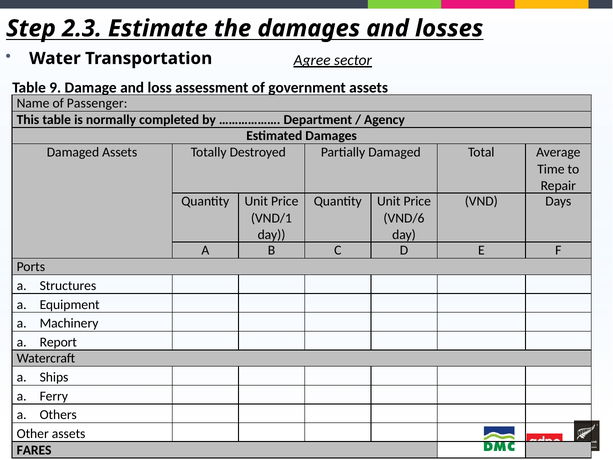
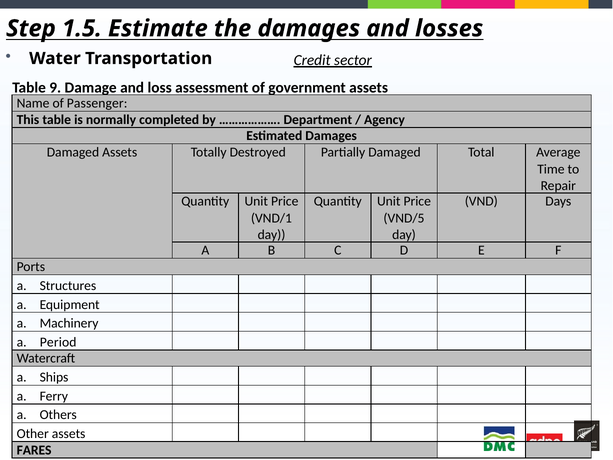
2.3: 2.3 -> 1.5
Agree: Agree -> Credit
VND/6: VND/6 -> VND/5
Report: Report -> Period
